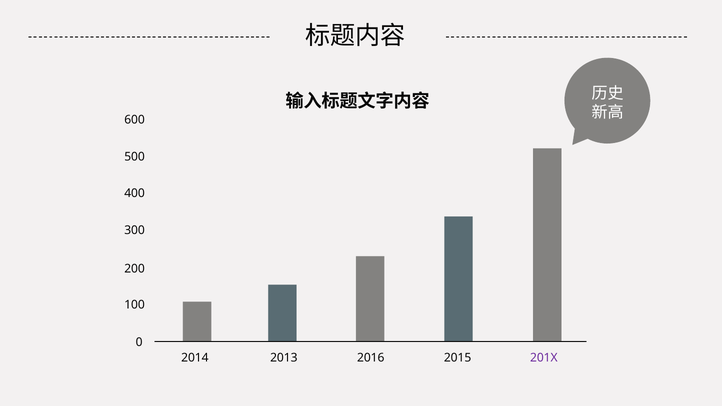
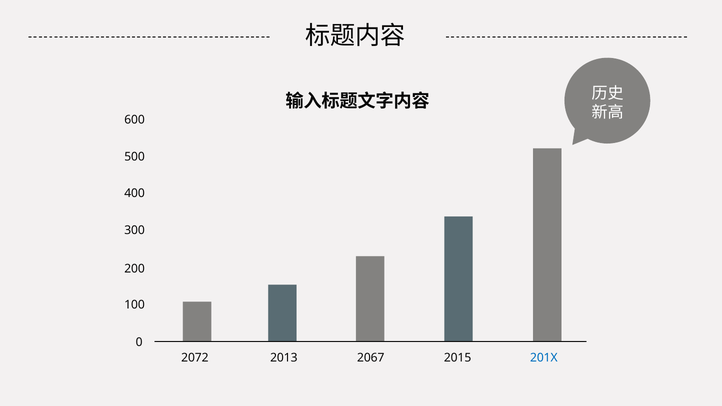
2014: 2014 -> 2072
2016: 2016 -> 2067
201X colour: purple -> blue
